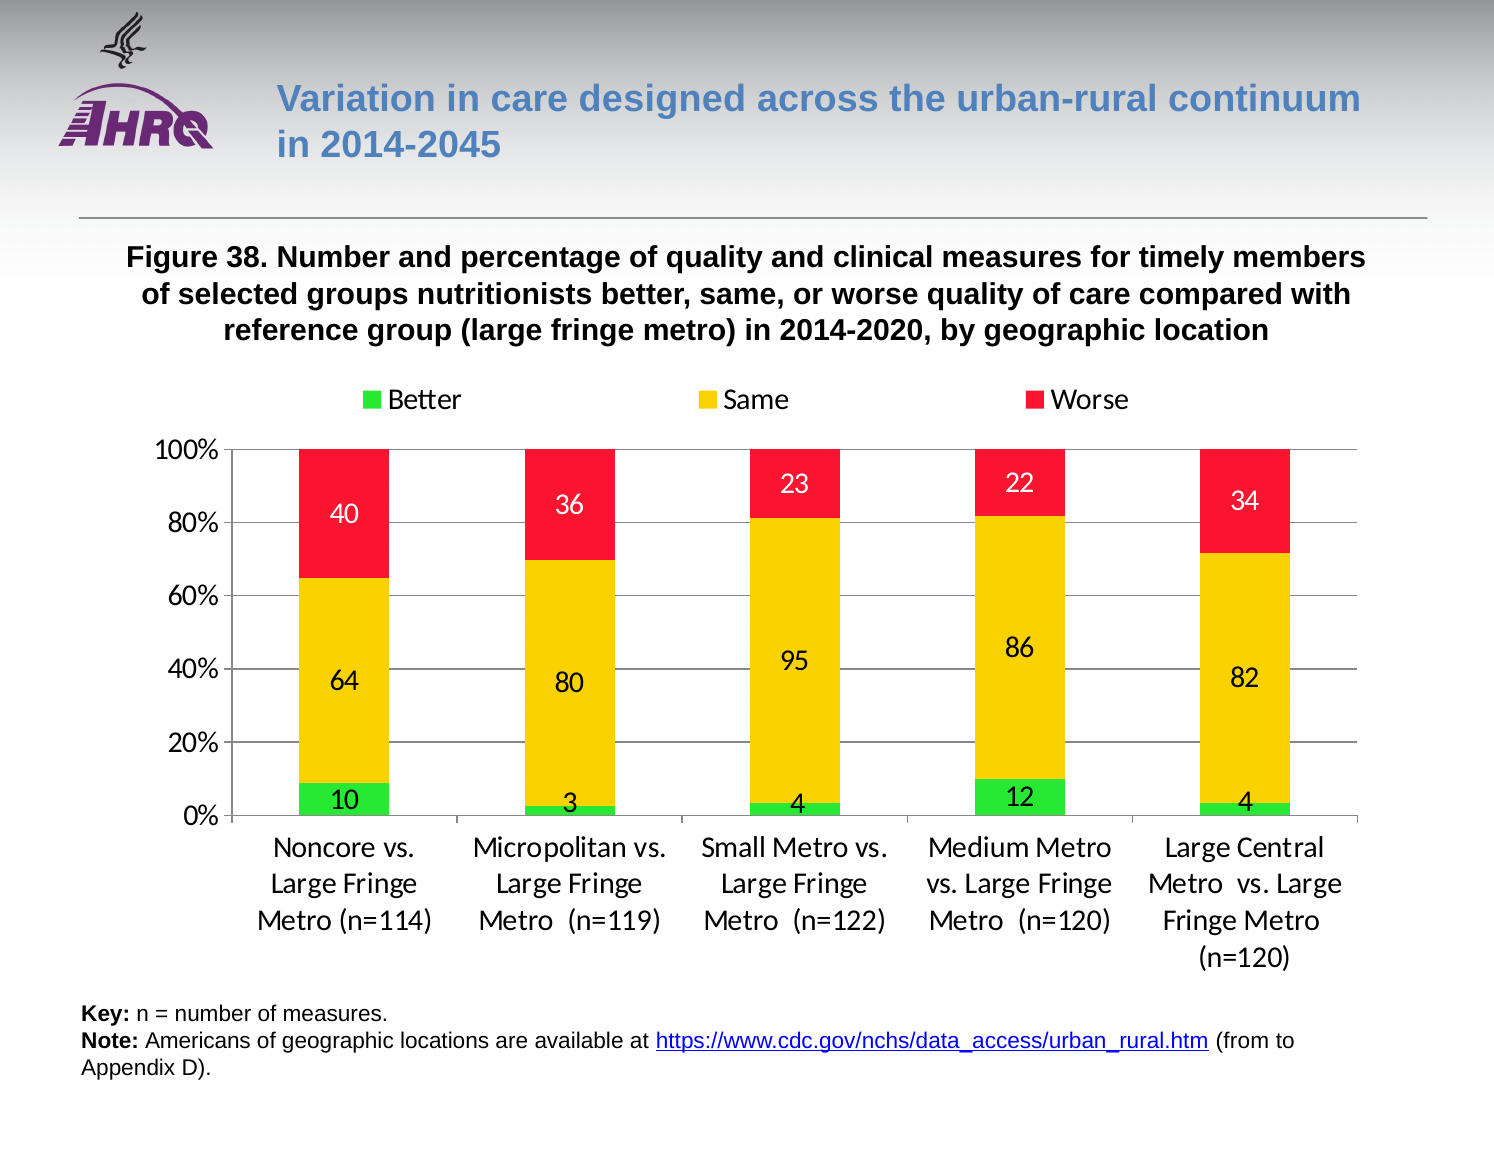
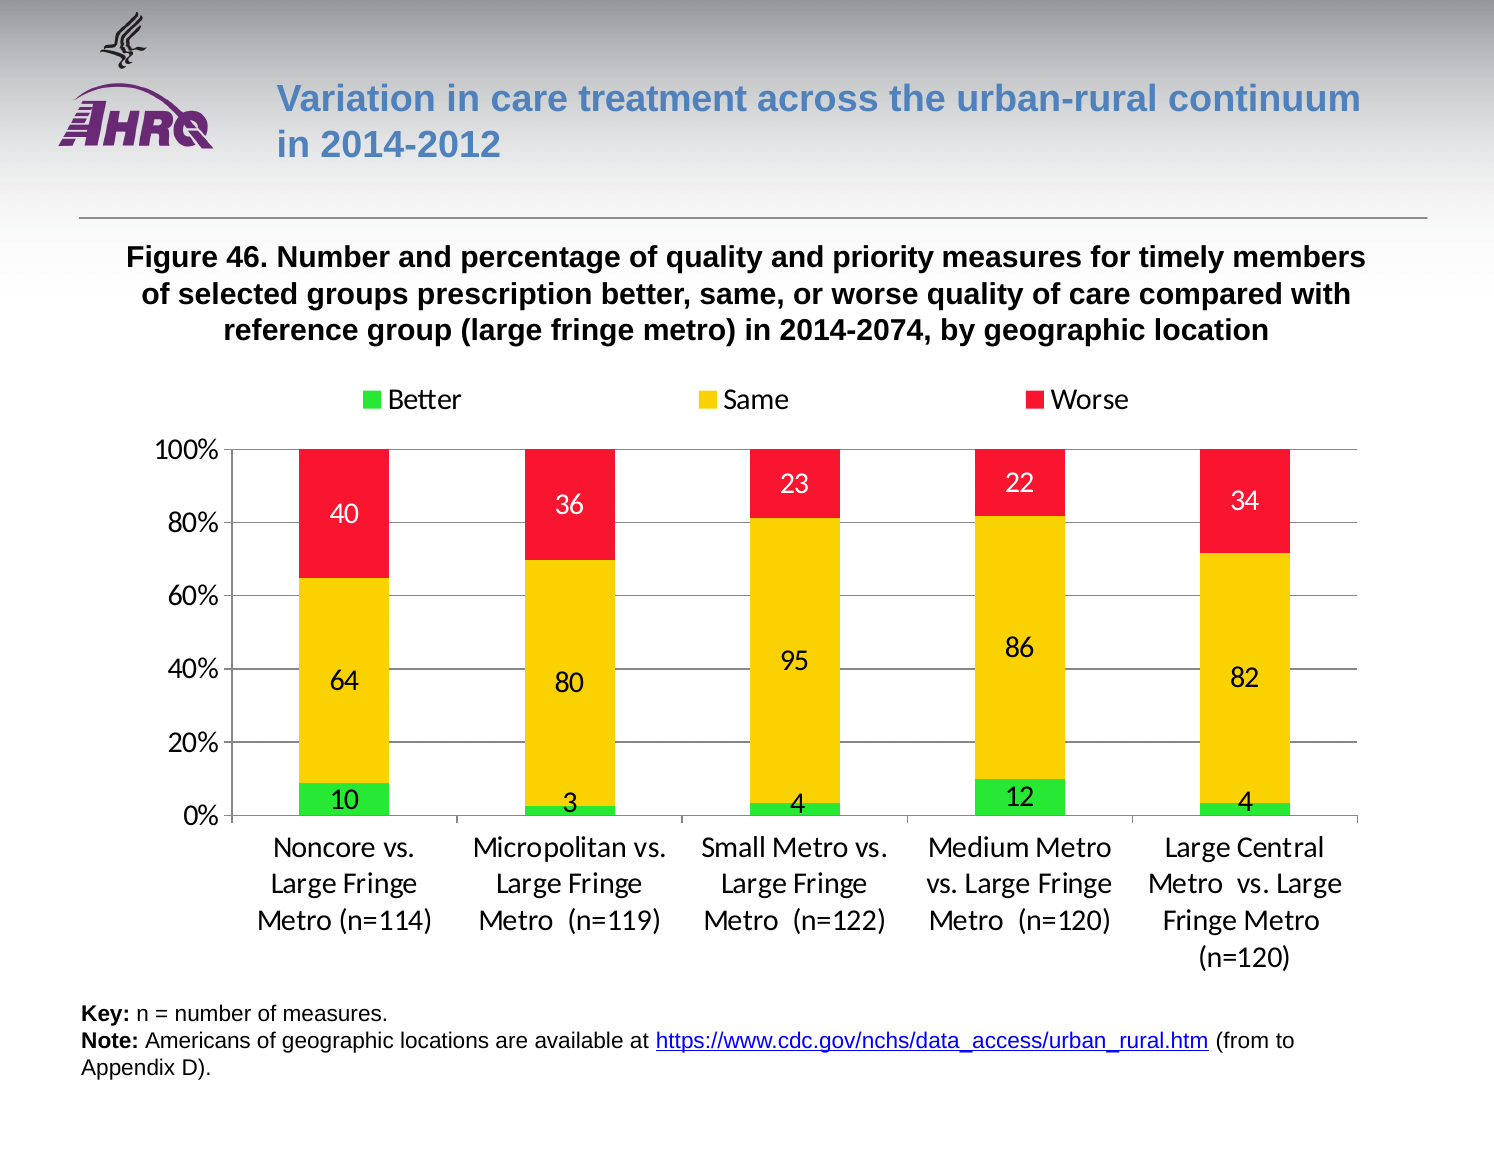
designed: designed -> treatment
2014-2045: 2014-2045 -> 2014-2012
38: 38 -> 46
clinical: clinical -> priority
nutritionists: nutritionists -> prescription
2014-2020: 2014-2020 -> 2014-2074
